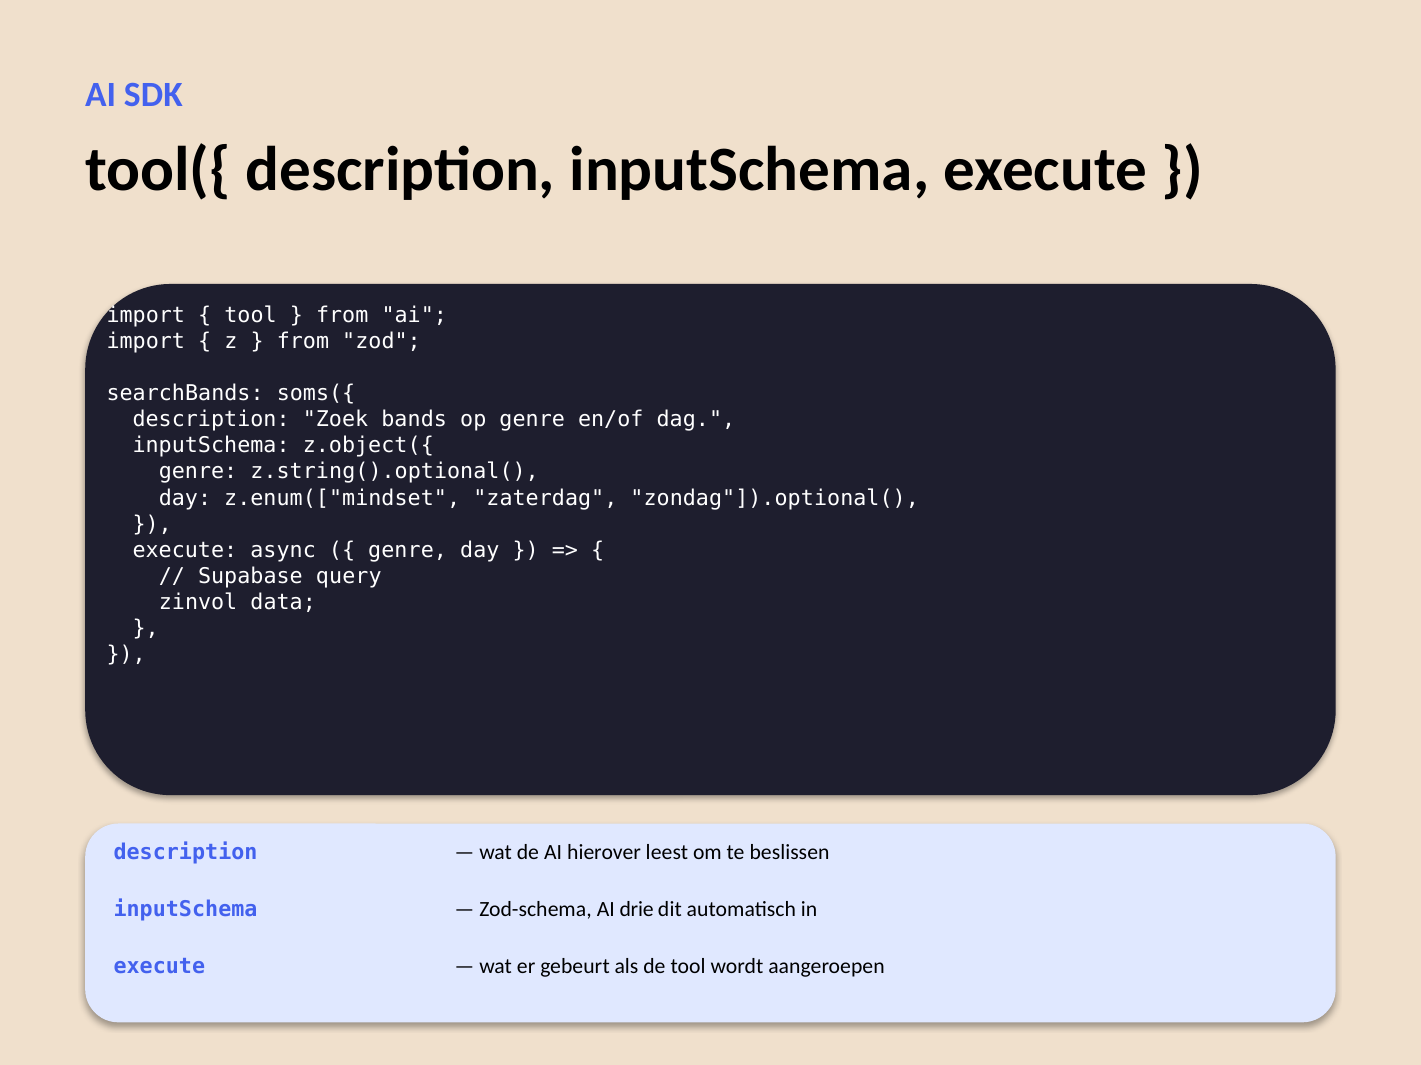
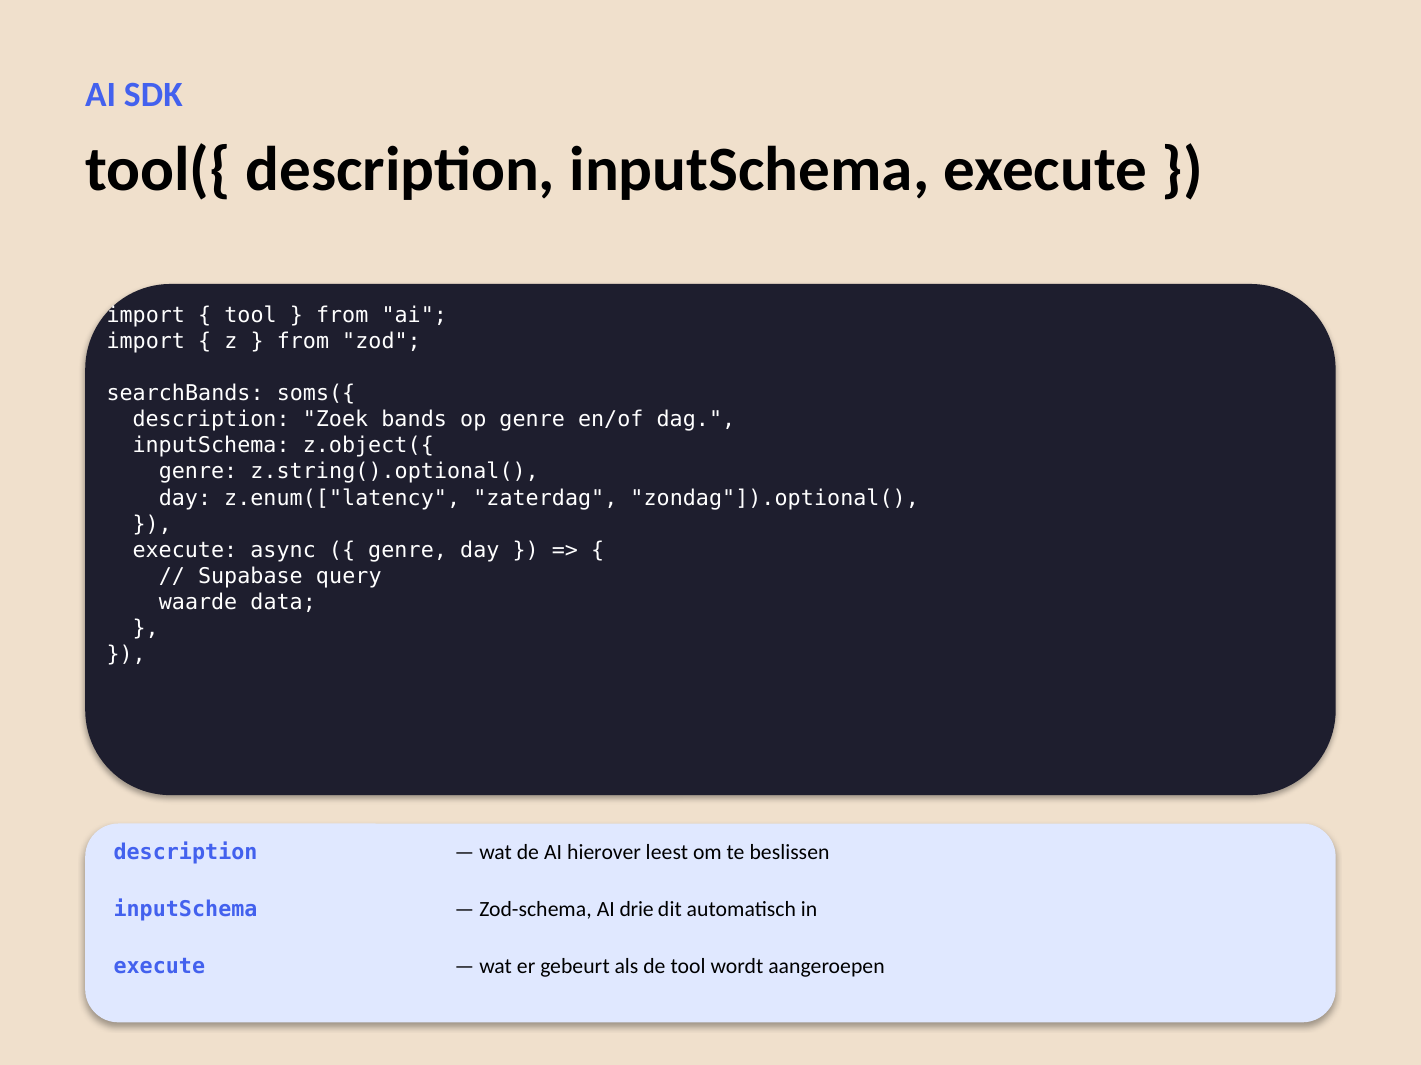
z.enum(["mindset: z.enum(["mindset -> z.enum(["latency
zinvol: zinvol -> waarde
